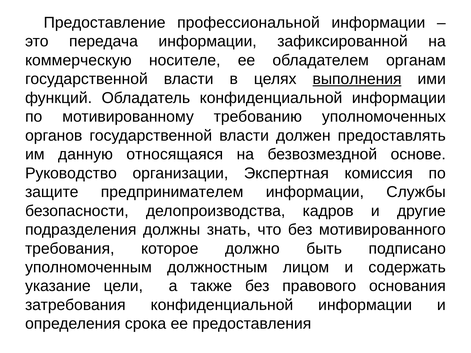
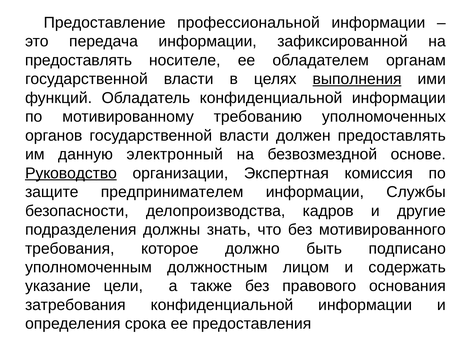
коммерческую at (78, 60): коммерческую -> предоставлять
относящаяся: относящаяся -> электронный
Руководство underline: none -> present
